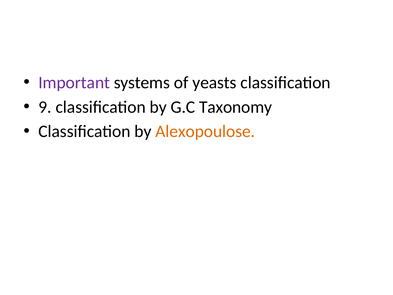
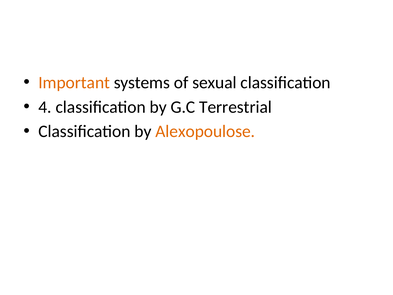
Important colour: purple -> orange
yeasts: yeasts -> sexual
9: 9 -> 4
Taxonomy: Taxonomy -> Terrestrial
